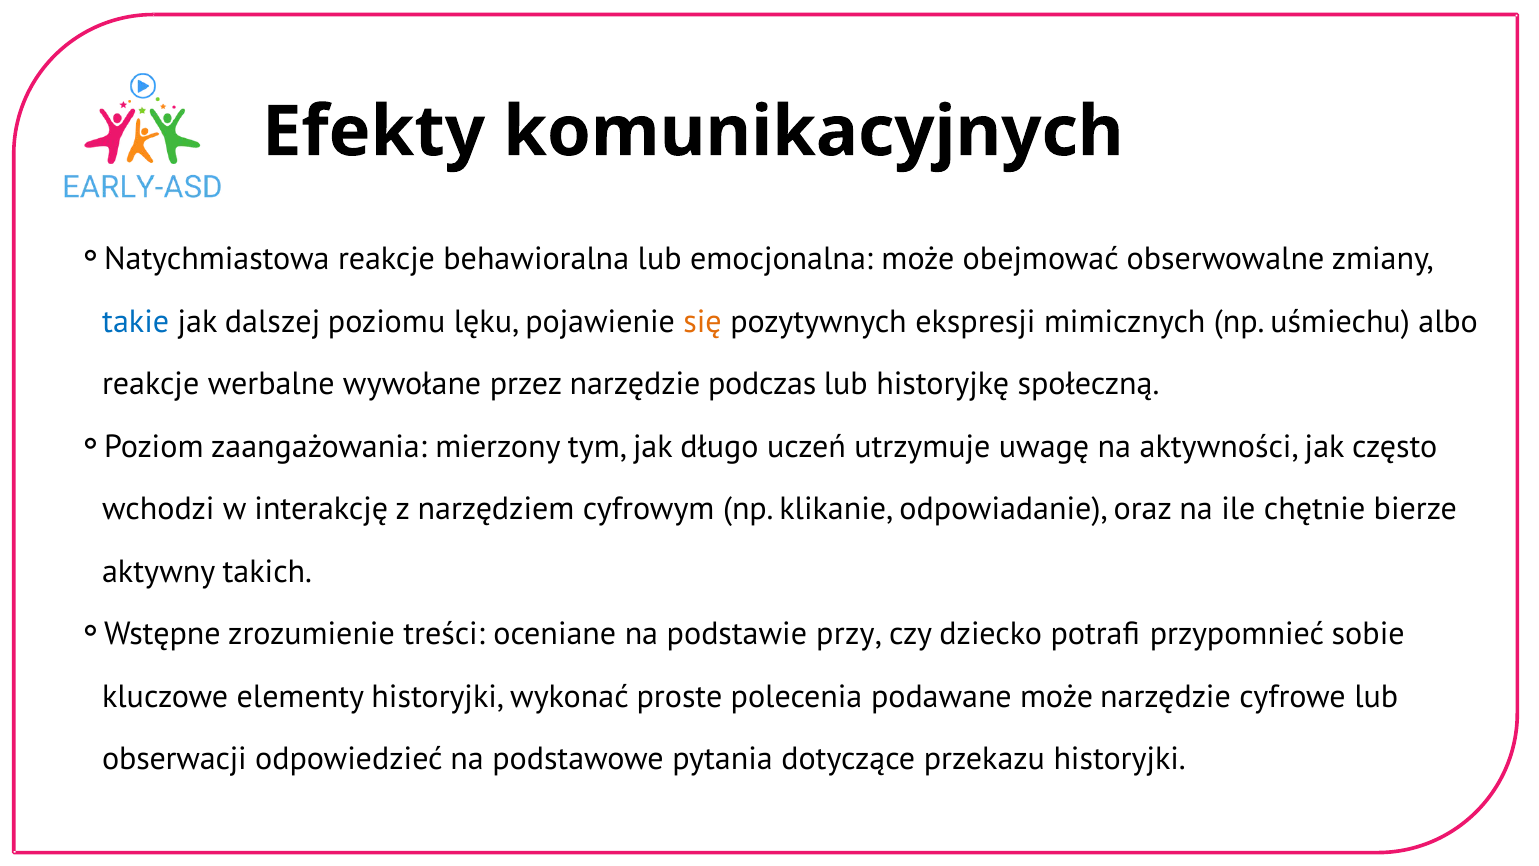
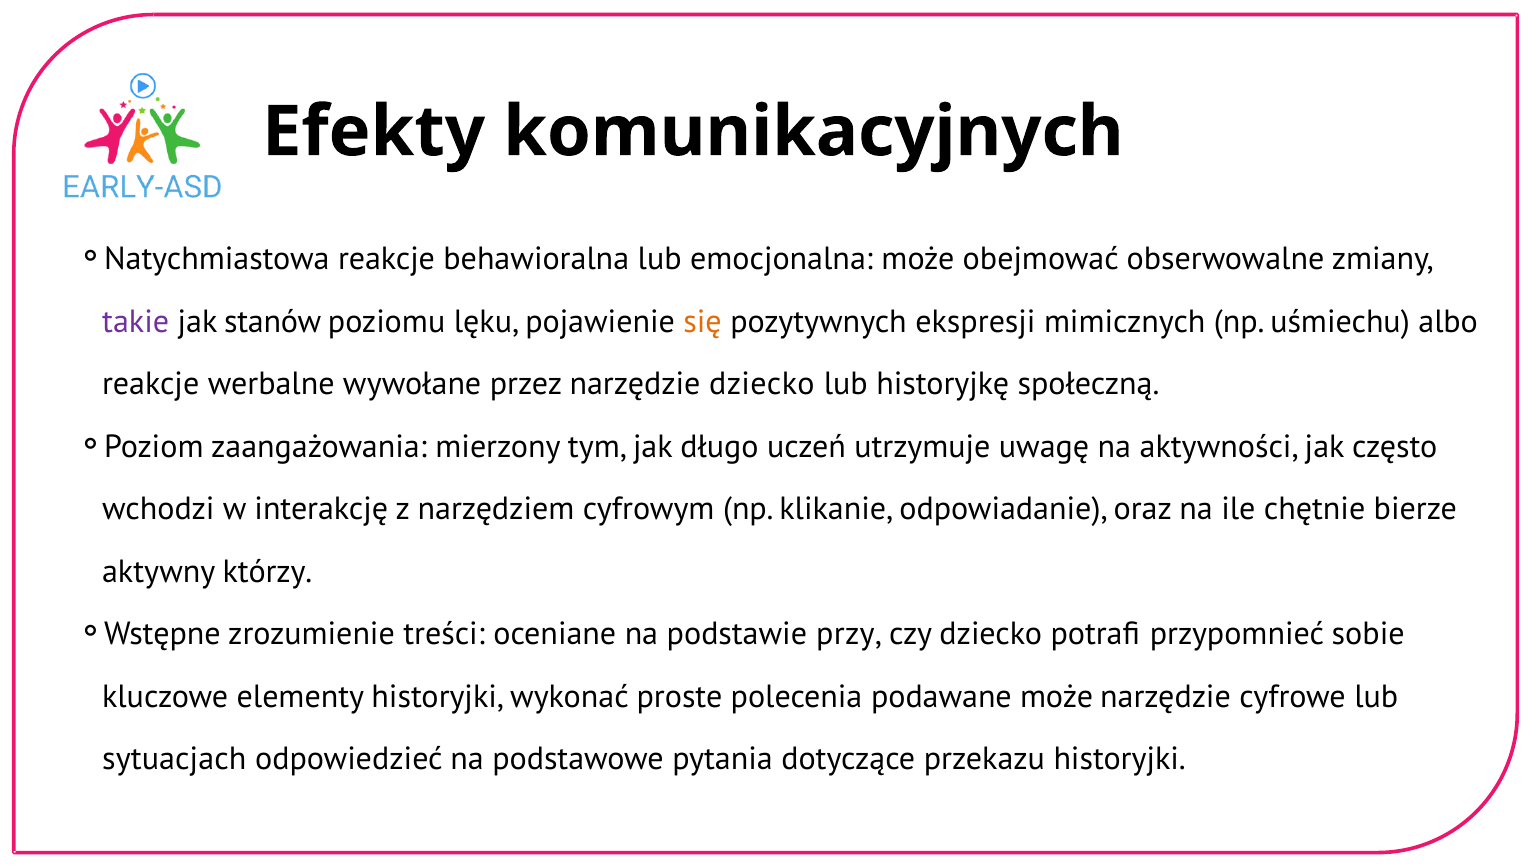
takie colour: blue -> purple
dalszej: dalszej -> stanów
narzędzie podczas: podczas -> dziecko
takich: takich -> którzy
obserwacji: obserwacji -> sytuacjach
